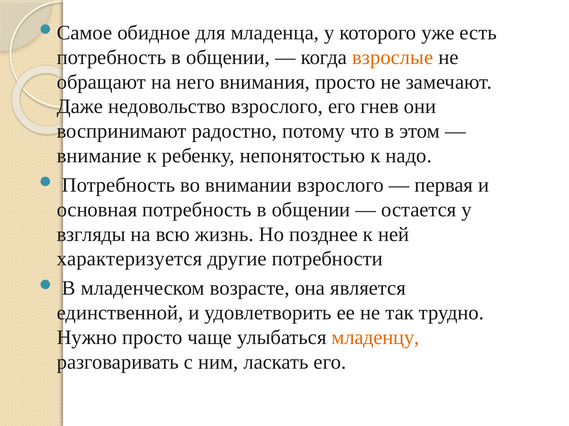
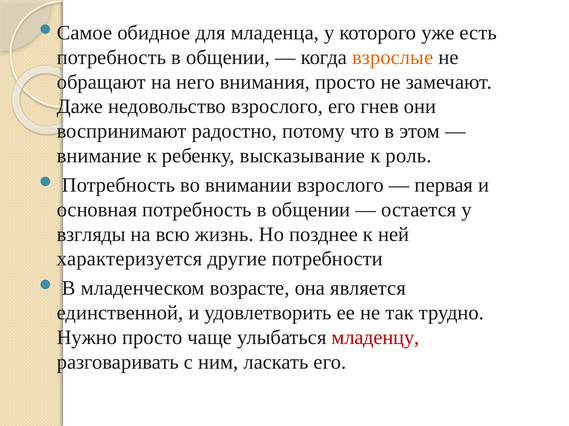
непонятостью: непонятостью -> высказывание
надо: надо -> роль
младенцу colour: orange -> red
